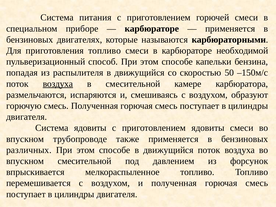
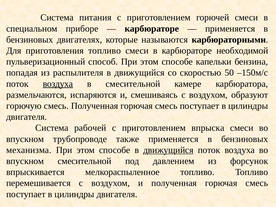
Система ядовиты: ядовиты -> рабочей
приготовлением ядовиты: ядовиты -> впрыска
различных: различных -> механизма
движущийся at (168, 150) underline: none -> present
